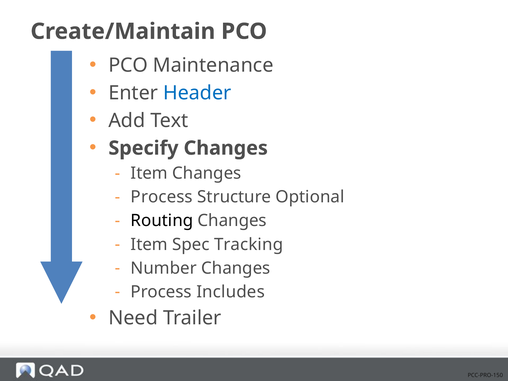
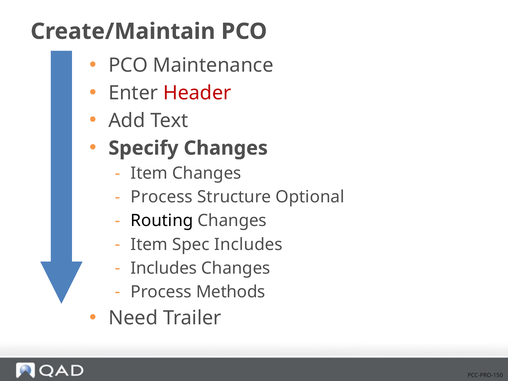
Header colour: blue -> red
Spec Tracking: Tracking -> Includes
Number at (164, 268): Number -> Includes
Includes: Includes -> Methods
